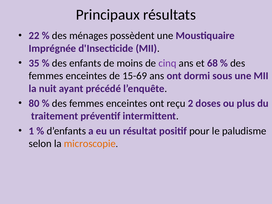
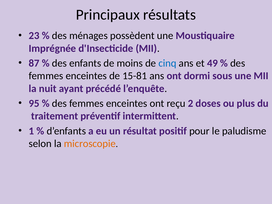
22: 22 -> 23
35: 35 -> 87
cinq colour: purple -> blue
68: 68 -> 49
15-69: 15-69 -> 15-81
80: 80 -> 95
